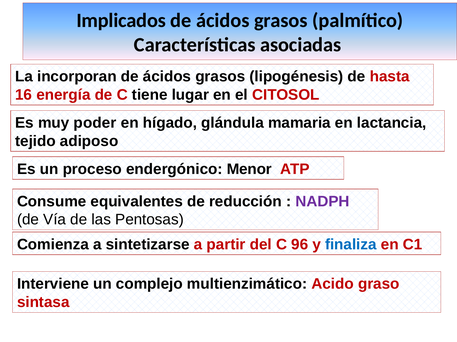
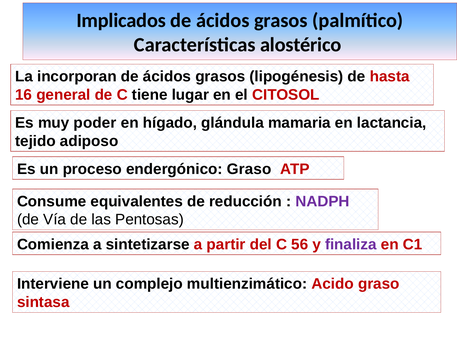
asociadas: asociadas -> alostérico
energía: energía -> general
endergónico Menor: Menor -> Graso
96: 96 -> 56
finaliza colour: blue -> purple
